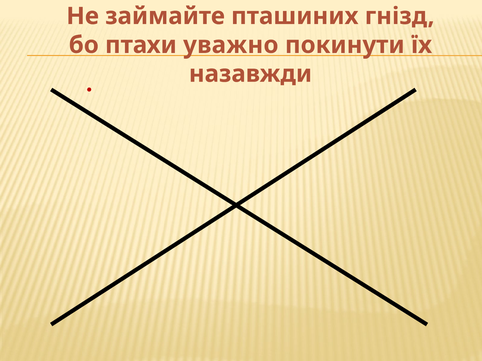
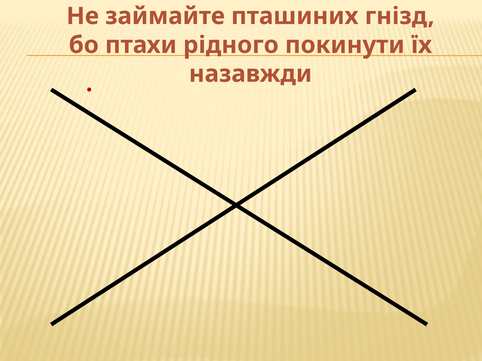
уважно: уважно -> рідного
